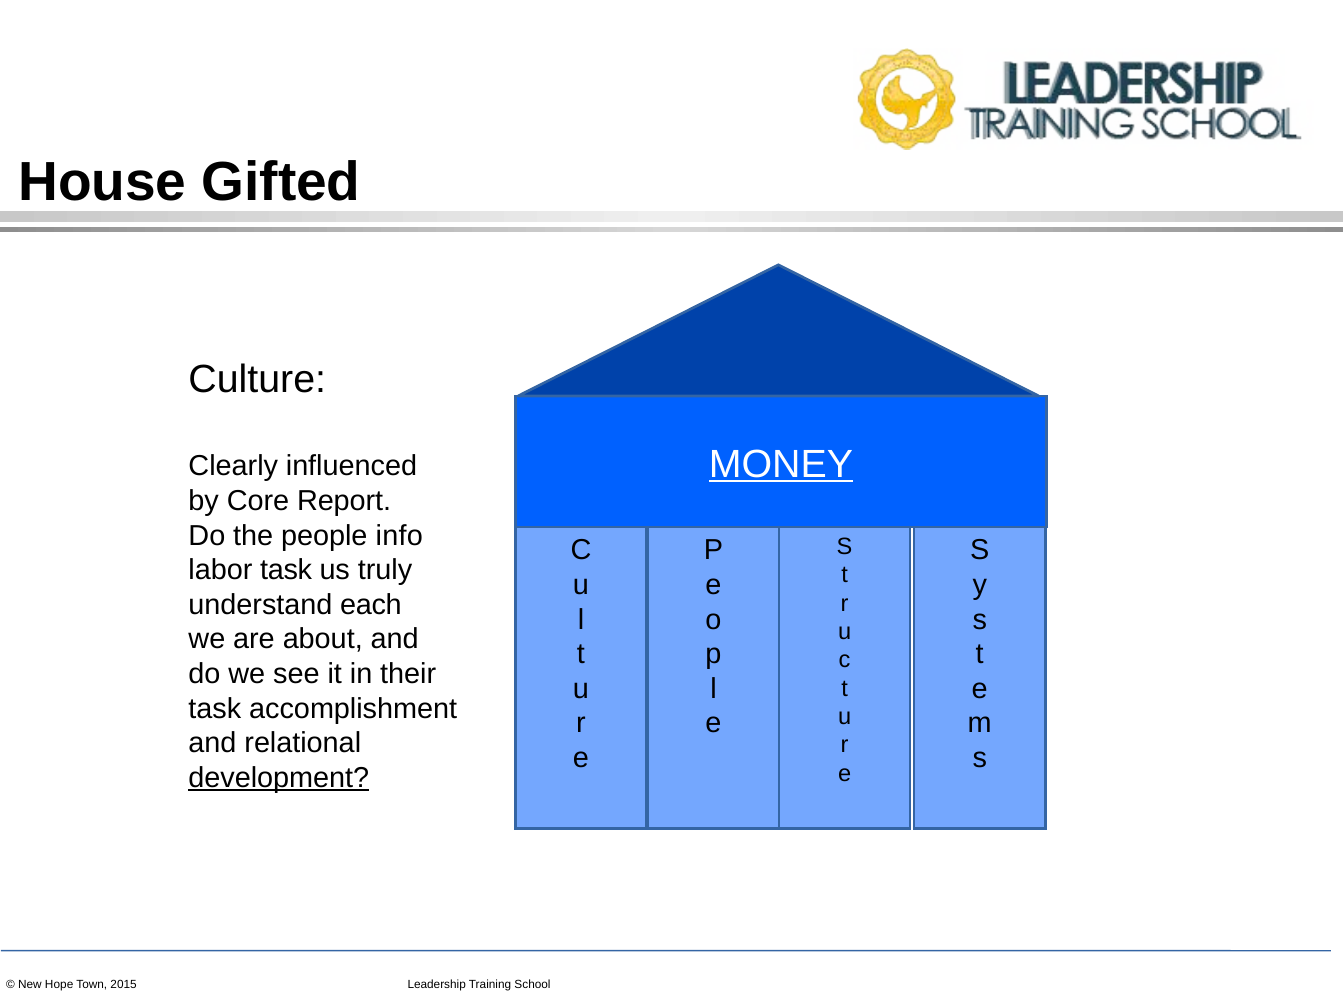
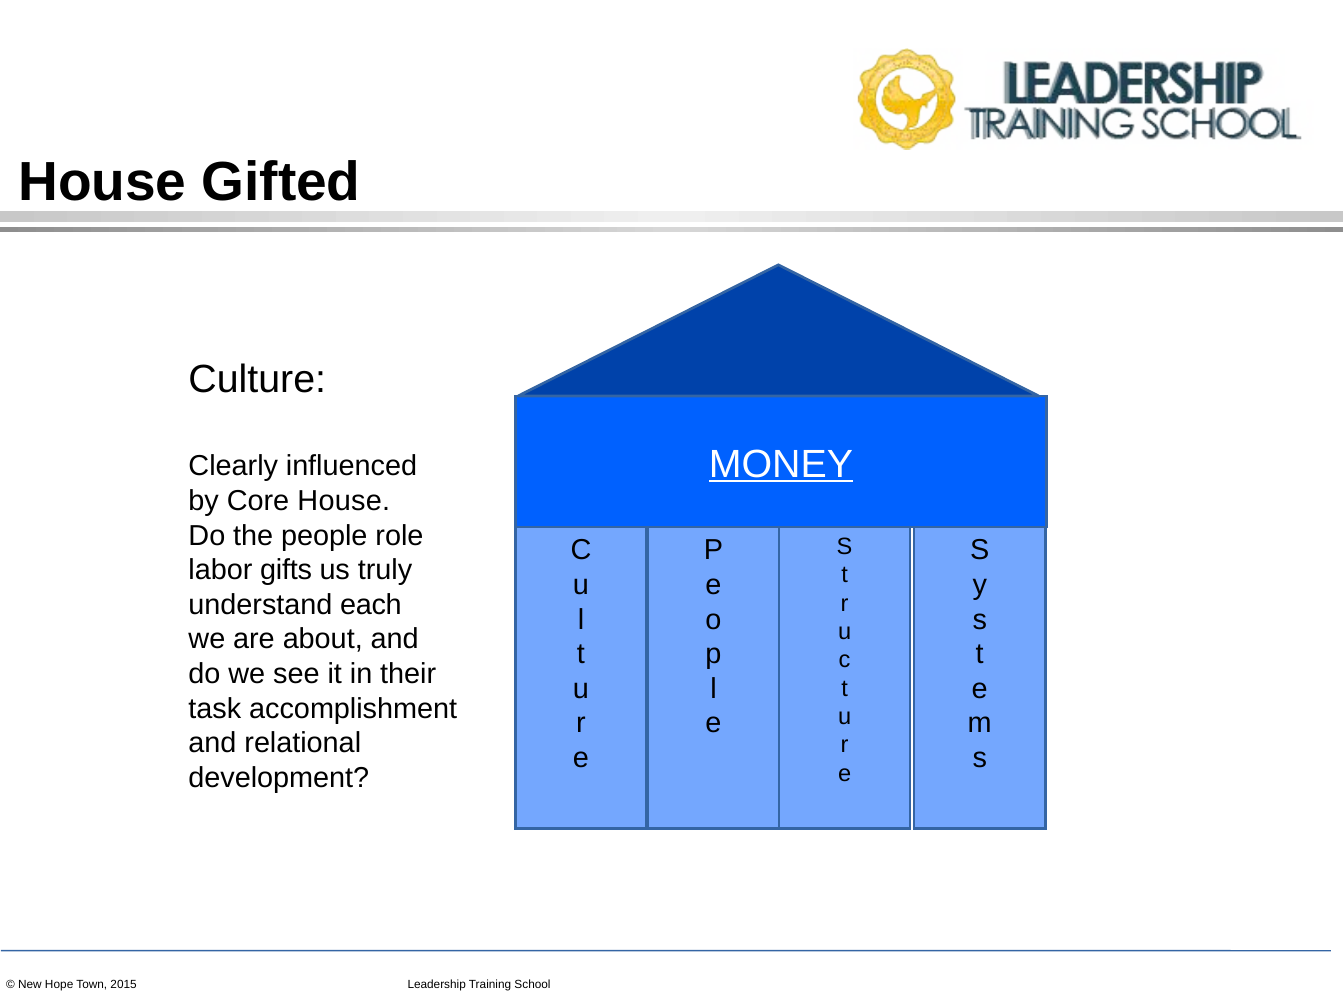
Core Report: Report -> House
info: info -> role
labor task: task -> gifts
development underline: present -> none
